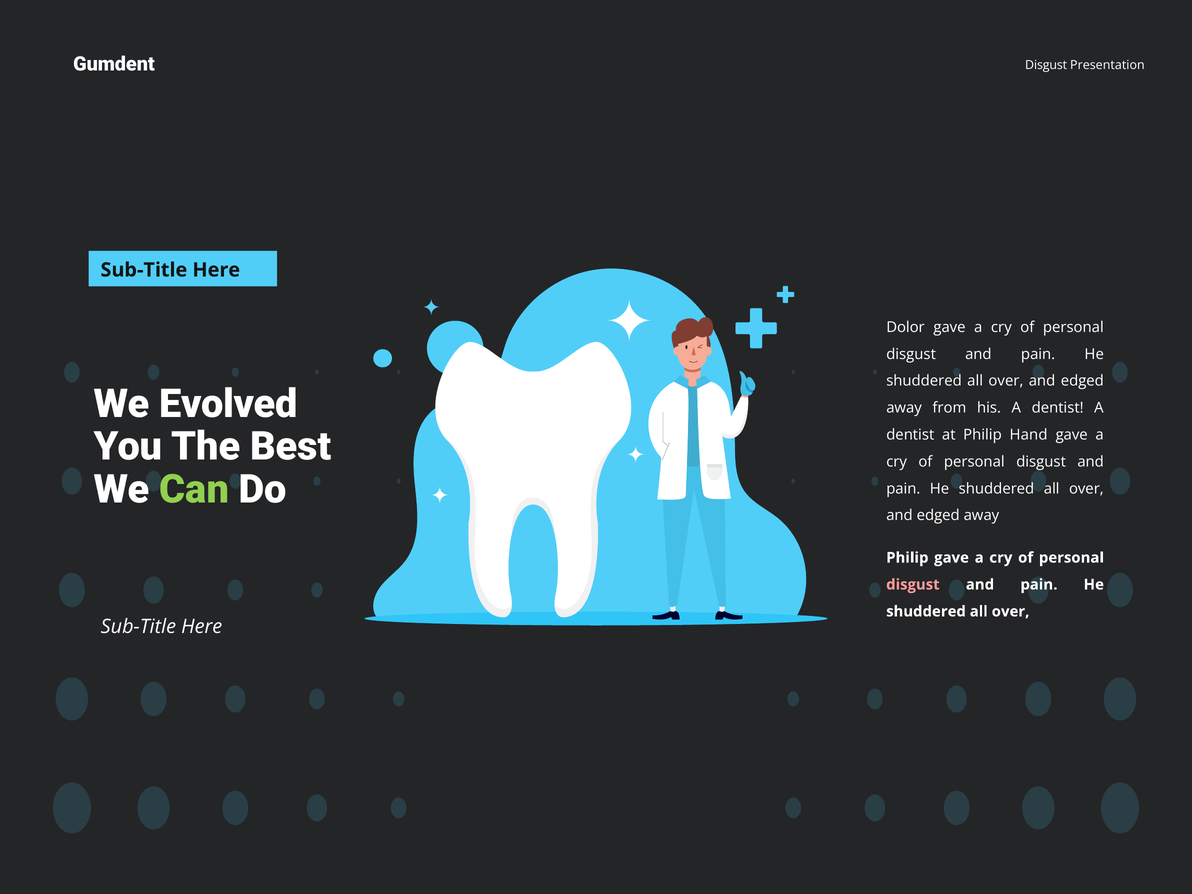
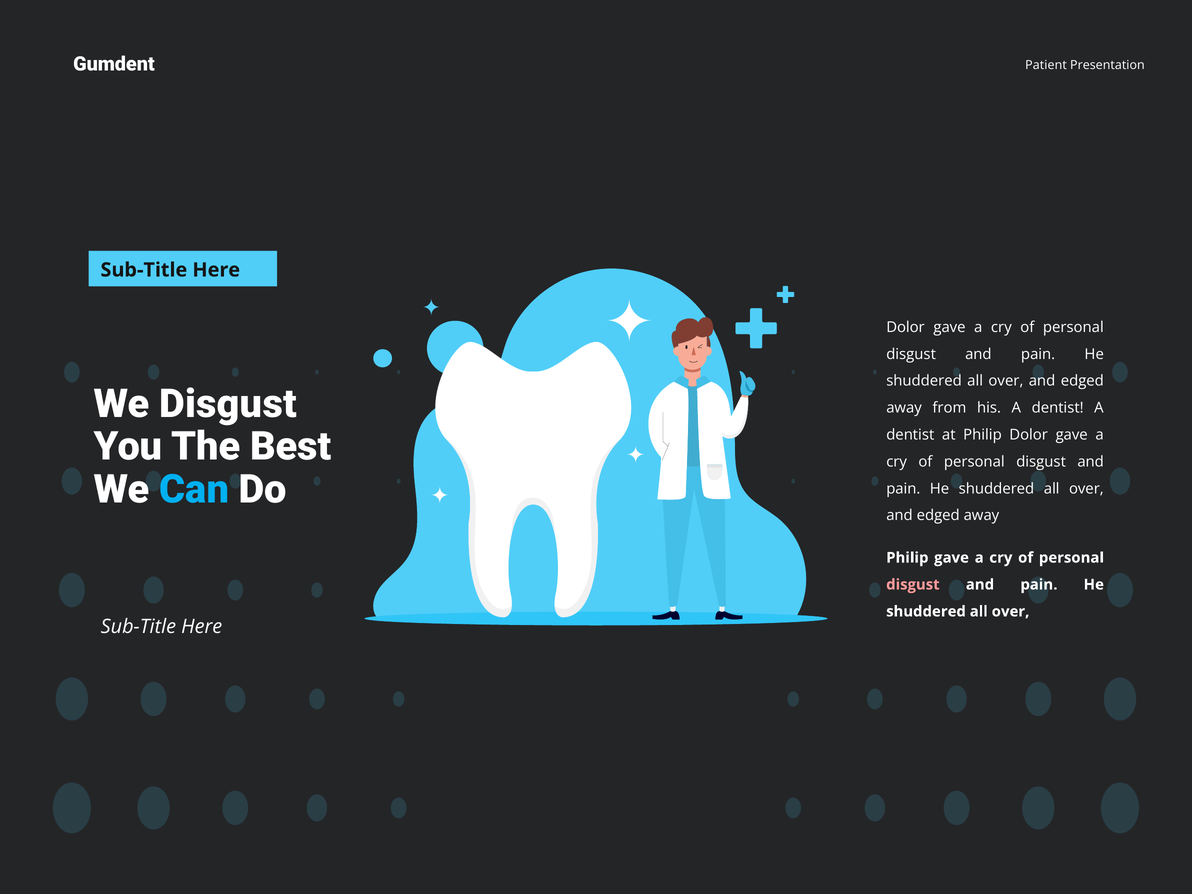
Disgust at (1046, 65): Disgust -> Patient
We Evolved: Evolved -> Disgust
Philip Hand: Hand -> Dolor
Can colour: light green -> light blue
